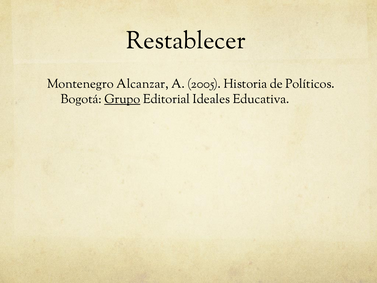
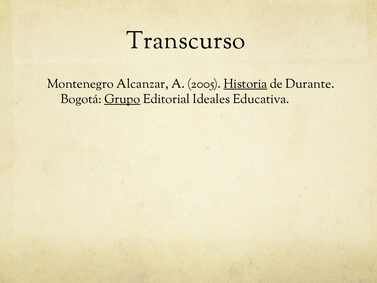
Restablecer: Restablecer -> Transcurso
Historia underline: none -> present
Políticos: Políticos -> Durante
